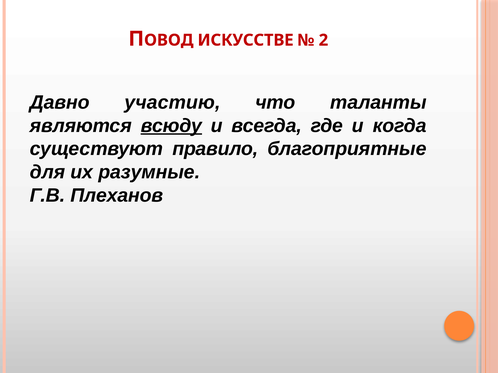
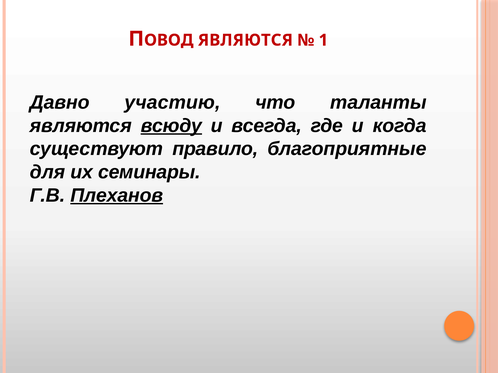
ИСКУССТВЕ at (246, 40): ИСКУССТВЕ -> ЯВЛЯЮТСЯ
2: 2 -> 1
разумные: разумные -> семинары
Плеханов underline: none -> present
